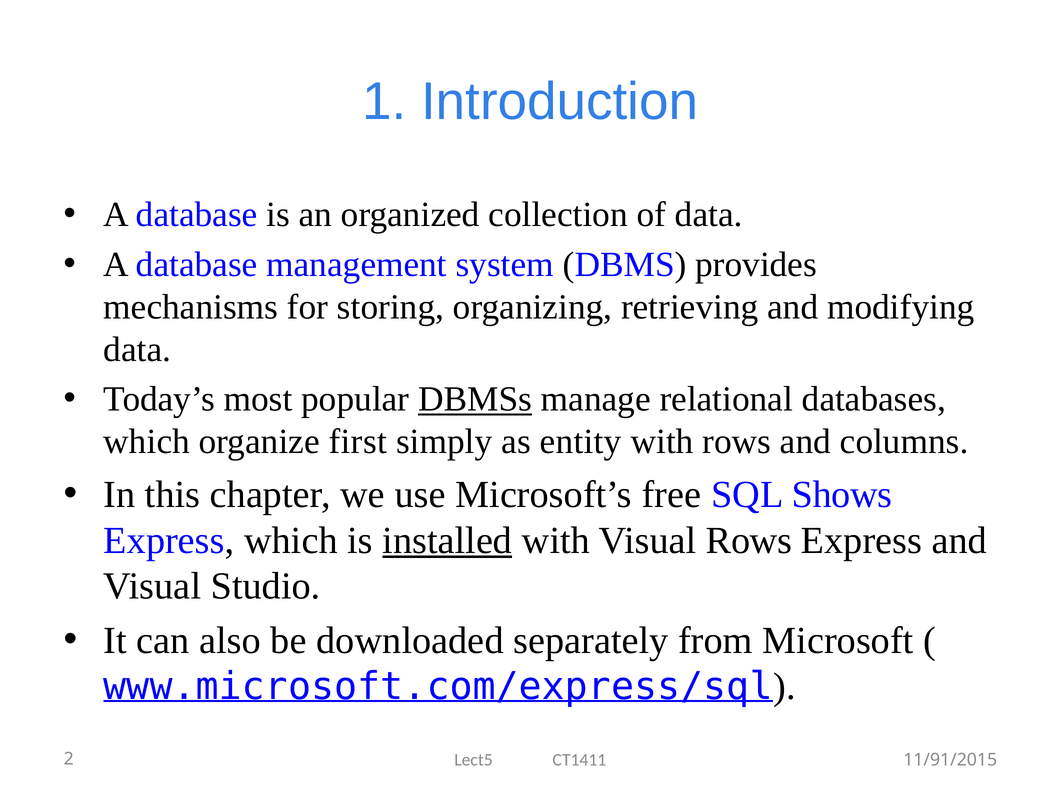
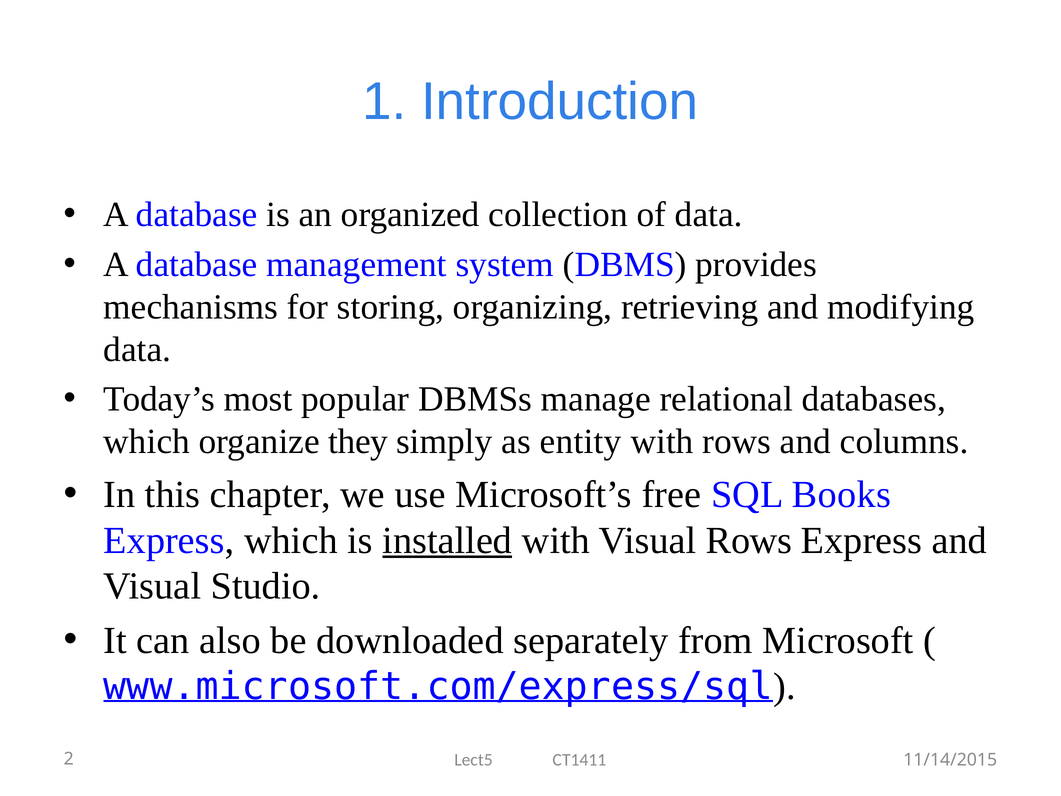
DBMSs underline: present -> none
first: first -> they
Shows: Shows -> Books
11/91/2015: 11/91/2015 -> 11/14/2015
